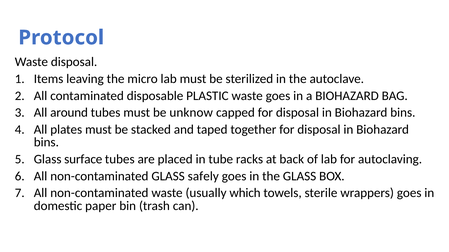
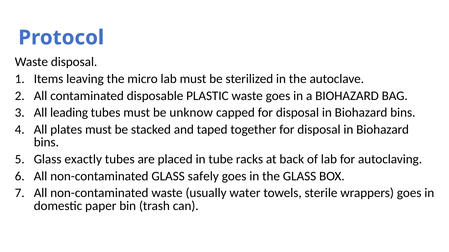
around: around -> leading
surface: surface -> exactly
which: which -> water
